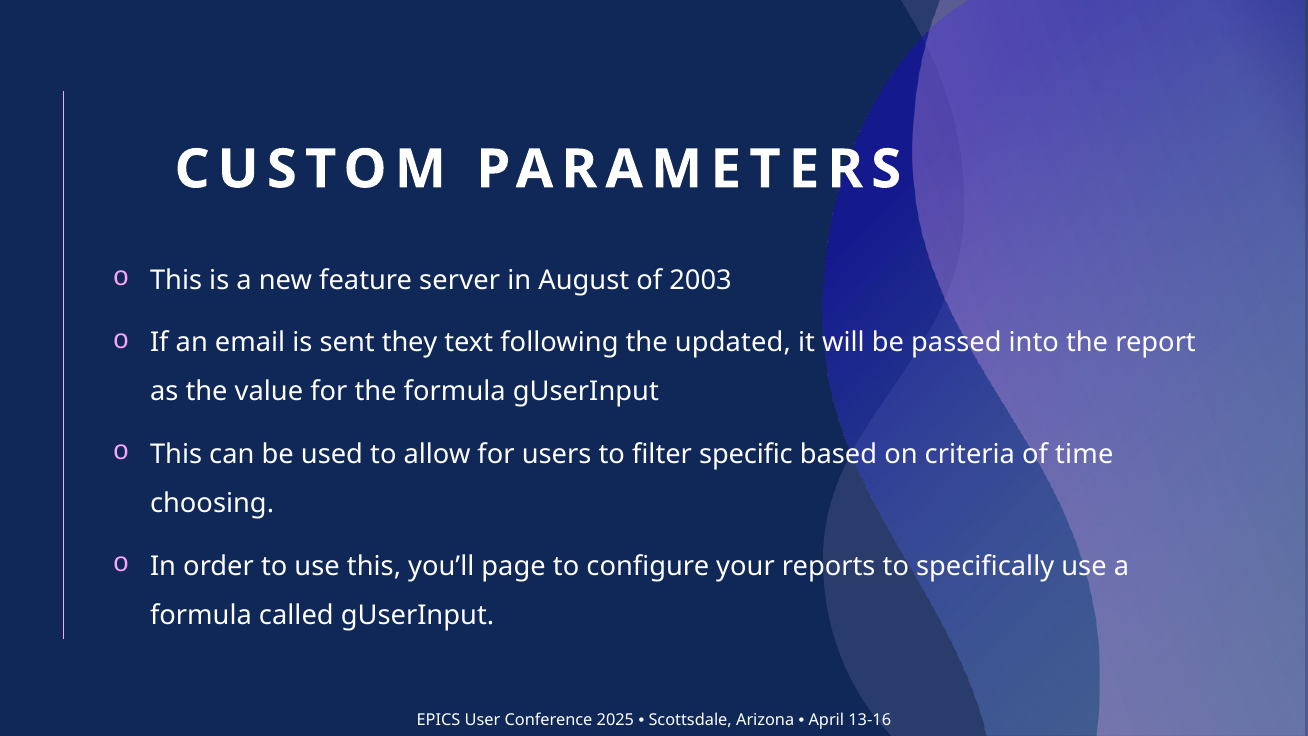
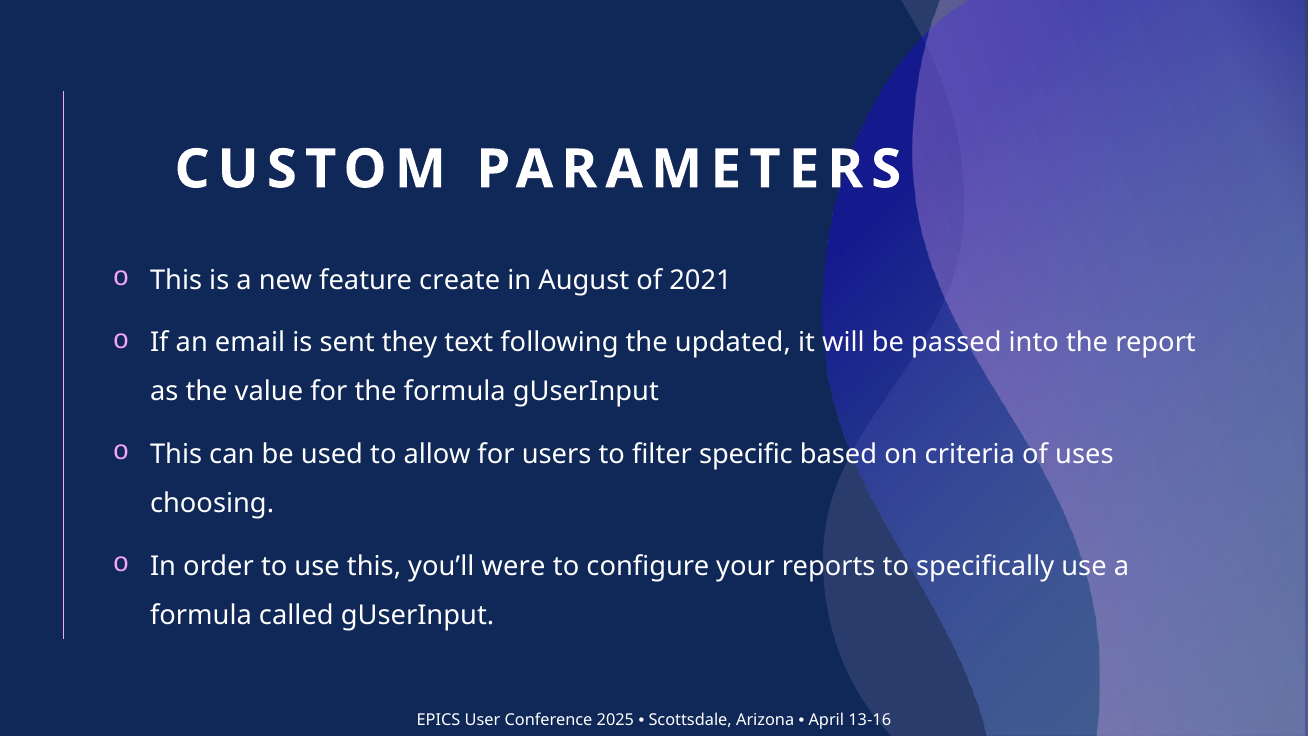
server: server -> create
2003: 2003 -> 2021
time: time -> uses
page: page -> were
